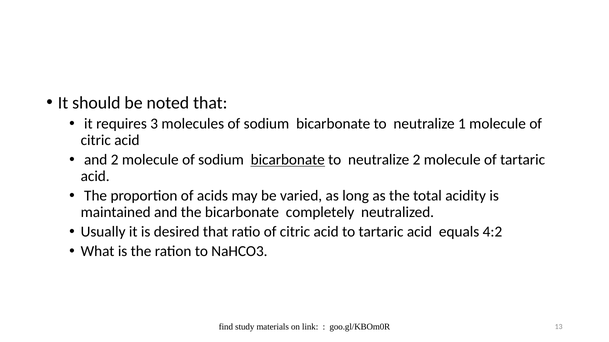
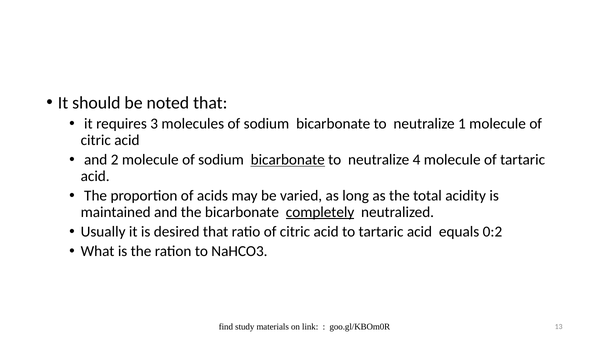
neutralize 2: 2 -> 4
completely underline: none -> present
4:2: 4:2 -> 0:2
